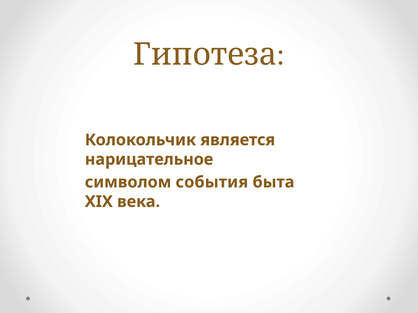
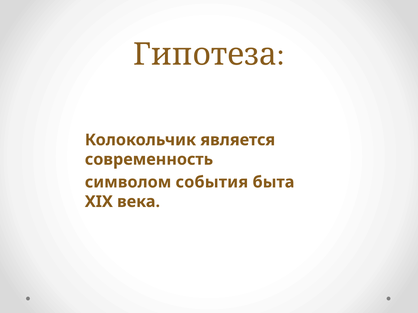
нарицательное: нарицательное -> современность
